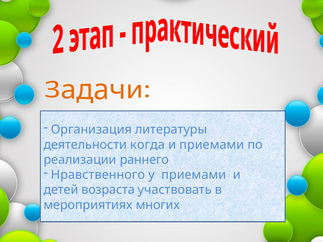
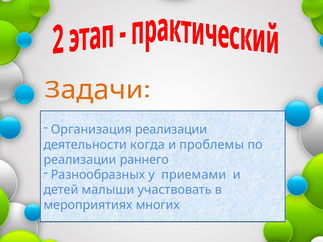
Организация литературы: литературы -> реализации
и приемами: приемами -> проблемы
Нравственного: Нравственного -> Разнообразных
возраста: возраста -> малыши
